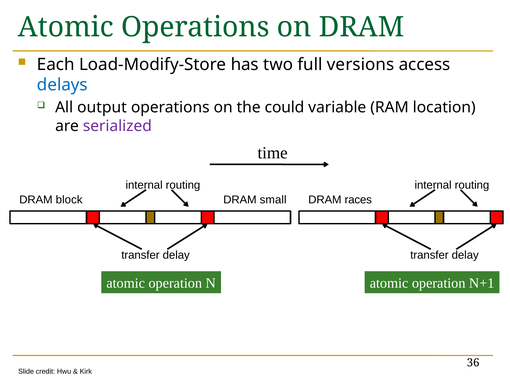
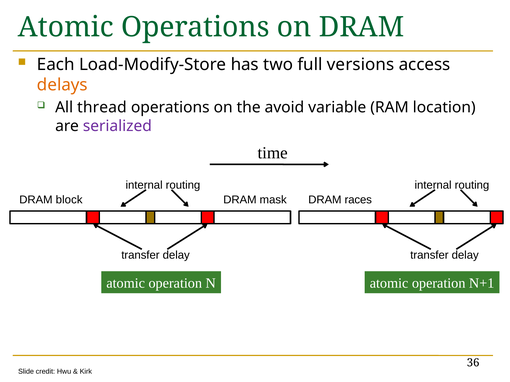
delays colour: blue -> orange
output: output -> thread
could: could -> avoid
small: small -> mask
